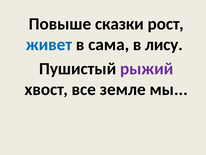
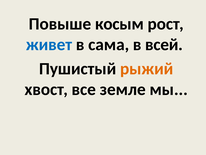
сказки: сказки -> косым
лису: лису -> всей
рыжий colour: purple -> orange
